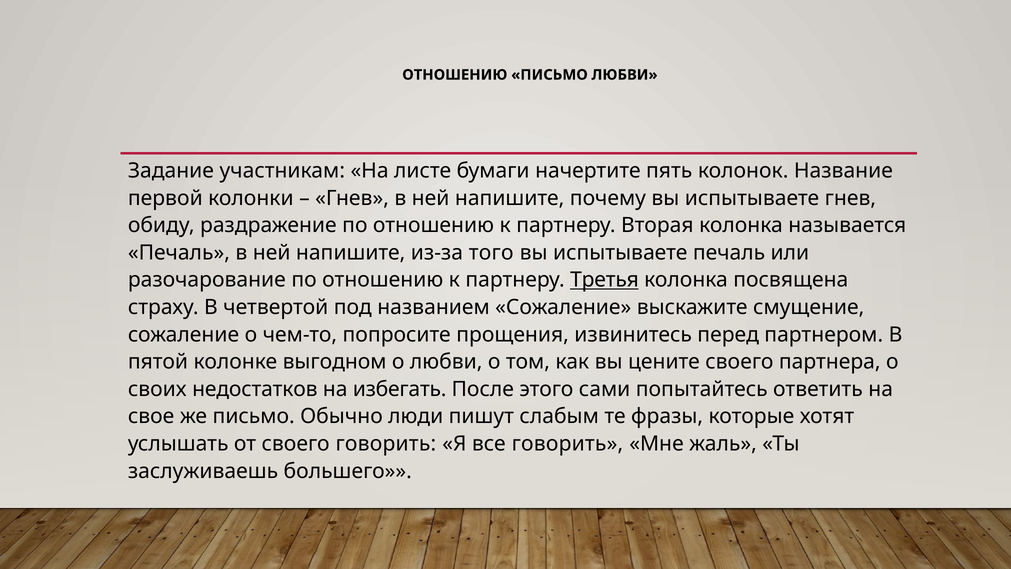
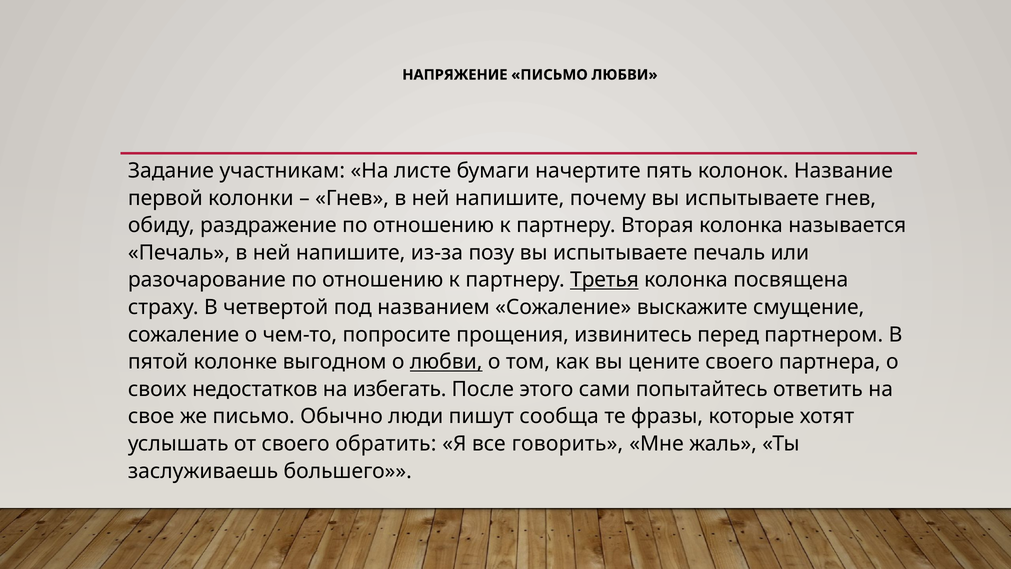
ОТНОШЕНИЮ at (455, 75): ОТНОШЕНИЮ -> НАПРЯЖЕНИЕ
того: того -> позу
любви at (446, 362) underline: none -> present
слабым: слабым -> сообща
своего говорить: говорить -> обратить
